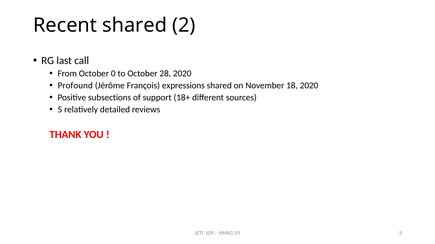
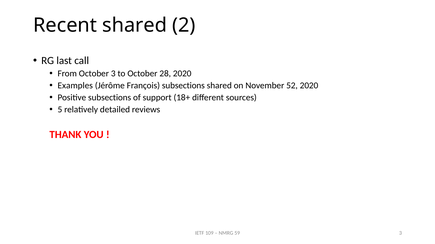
October 0: 0 -> 3
Profound: Profound -> Examples
François expressions: expressions -> subsections
18: 18 -> 52
